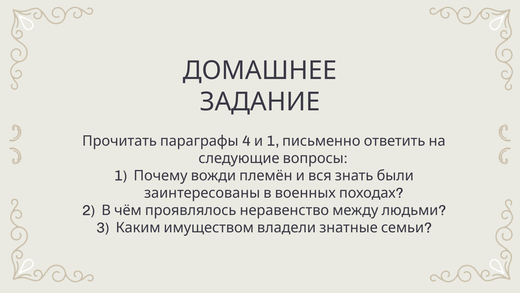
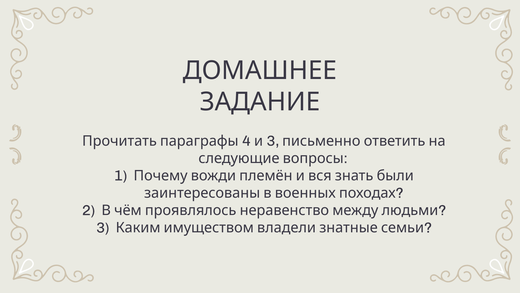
4 1: 1 -> 3
